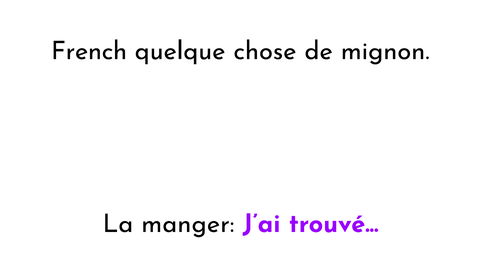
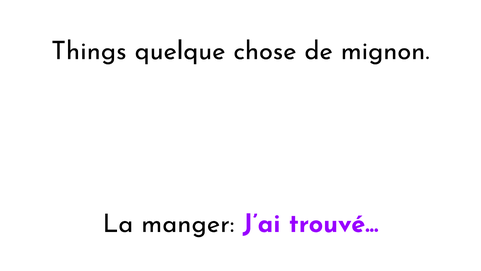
French: French -> Things
